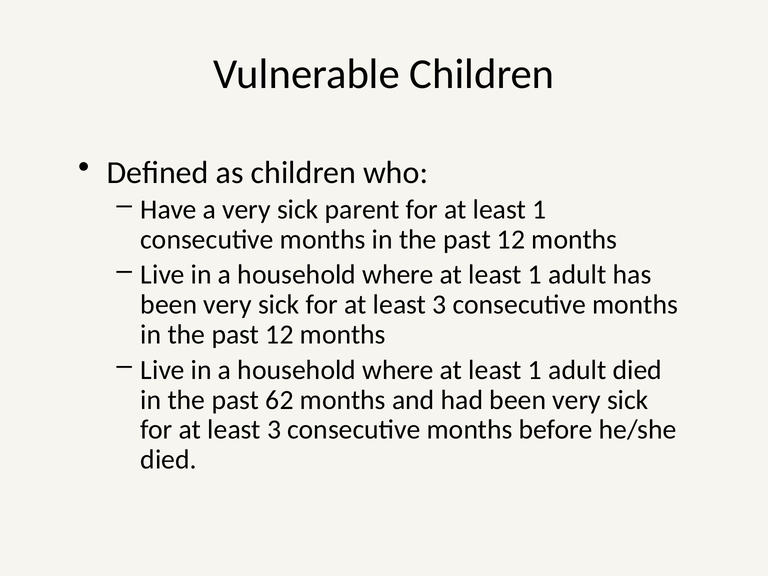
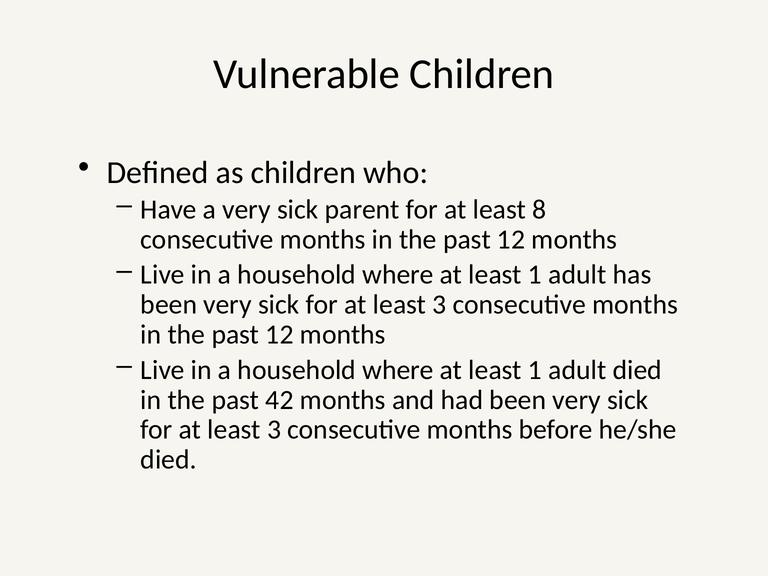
for at least 1: 1 -> 8
62: 62 -> 42
